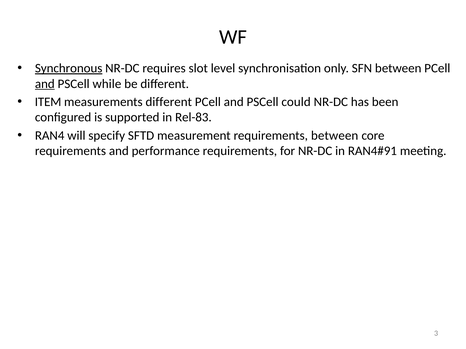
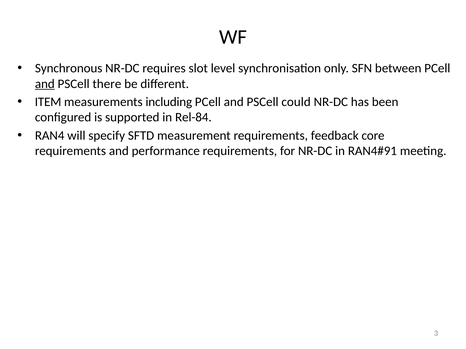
Synchronous underline: present -> none
while: while -> there
measurements different: different -> including
Rel-83: Rel-83 -> Rel-84
requirements between: between -> feedback
